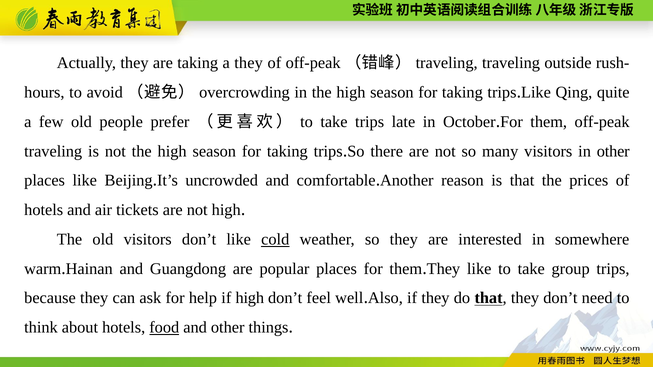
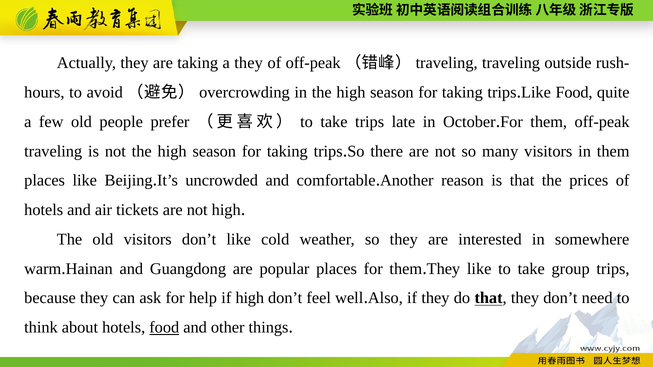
Like Qing: Qing -> Food
in other: other -> them
cold underline: present -> none
